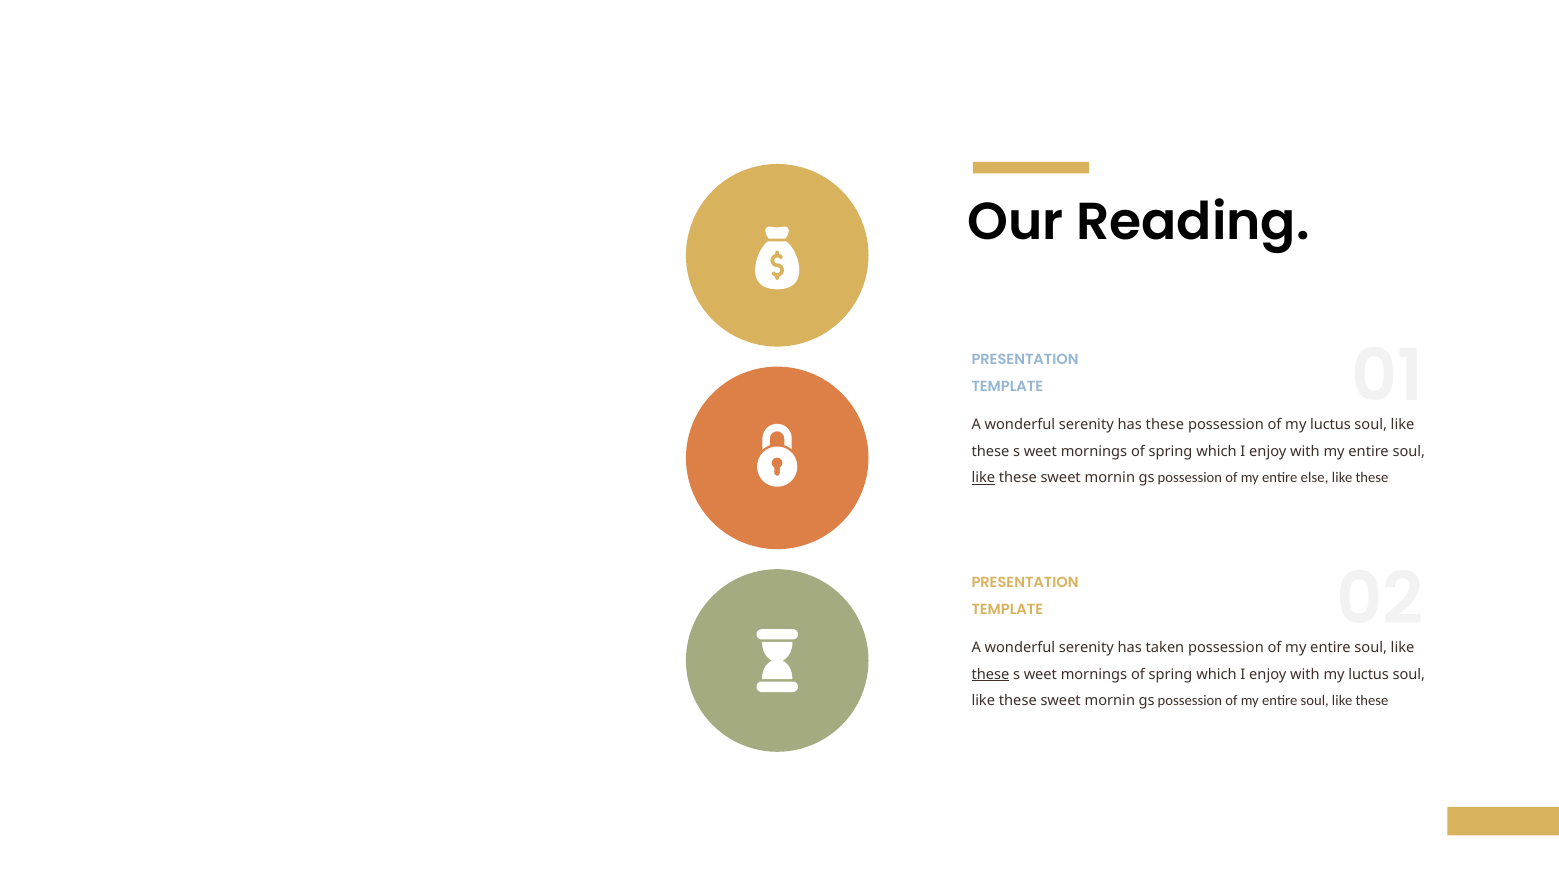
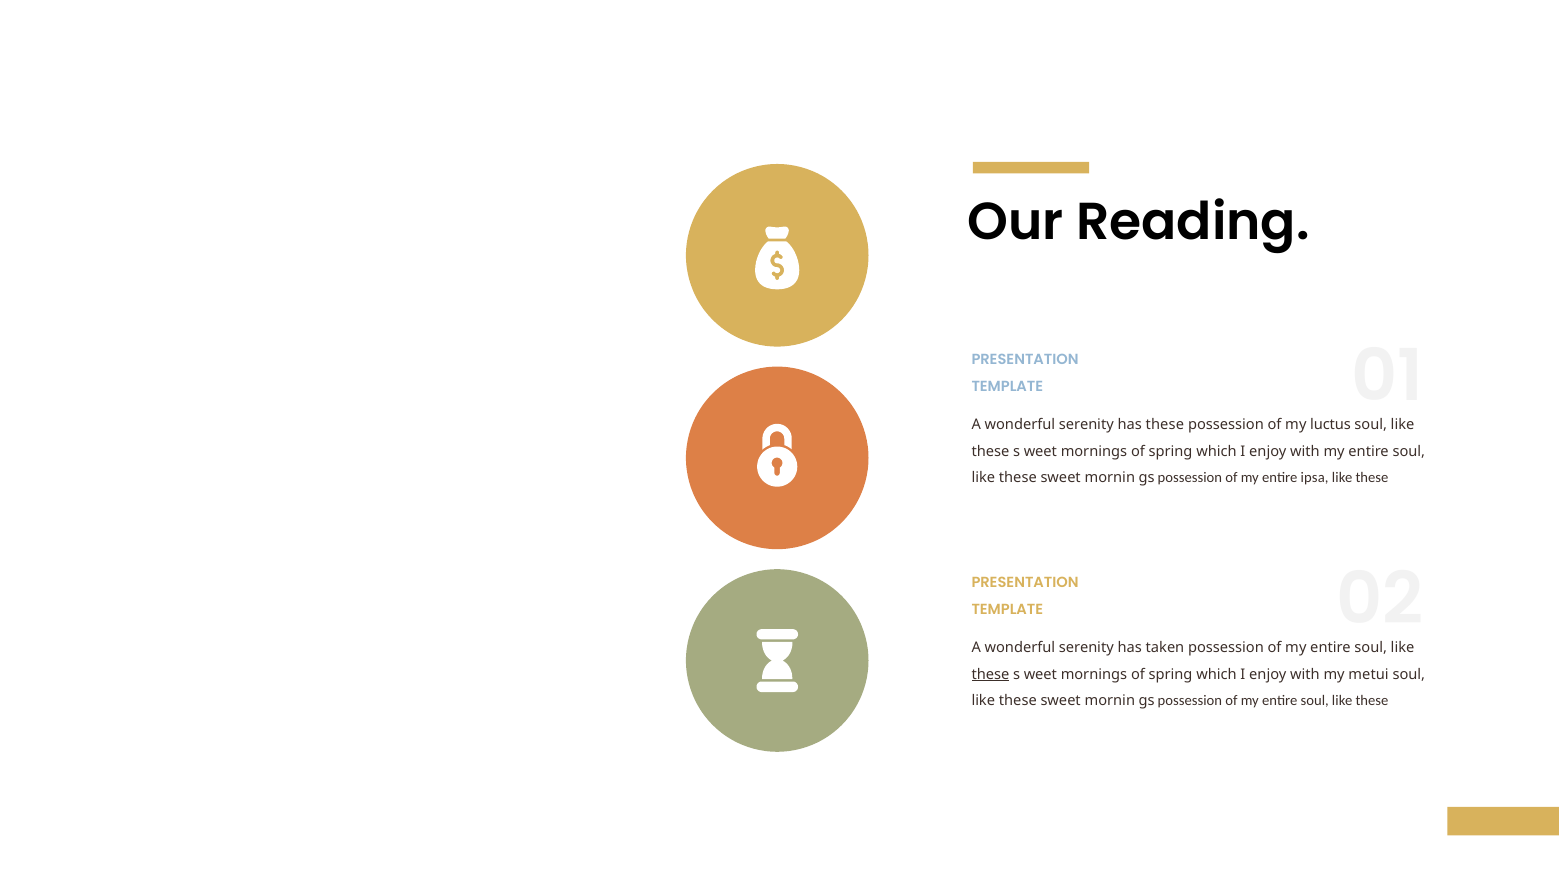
like at (983, 478) underline: present -> none
else: else -> ipsa
with my luctus: luctus -> metui
